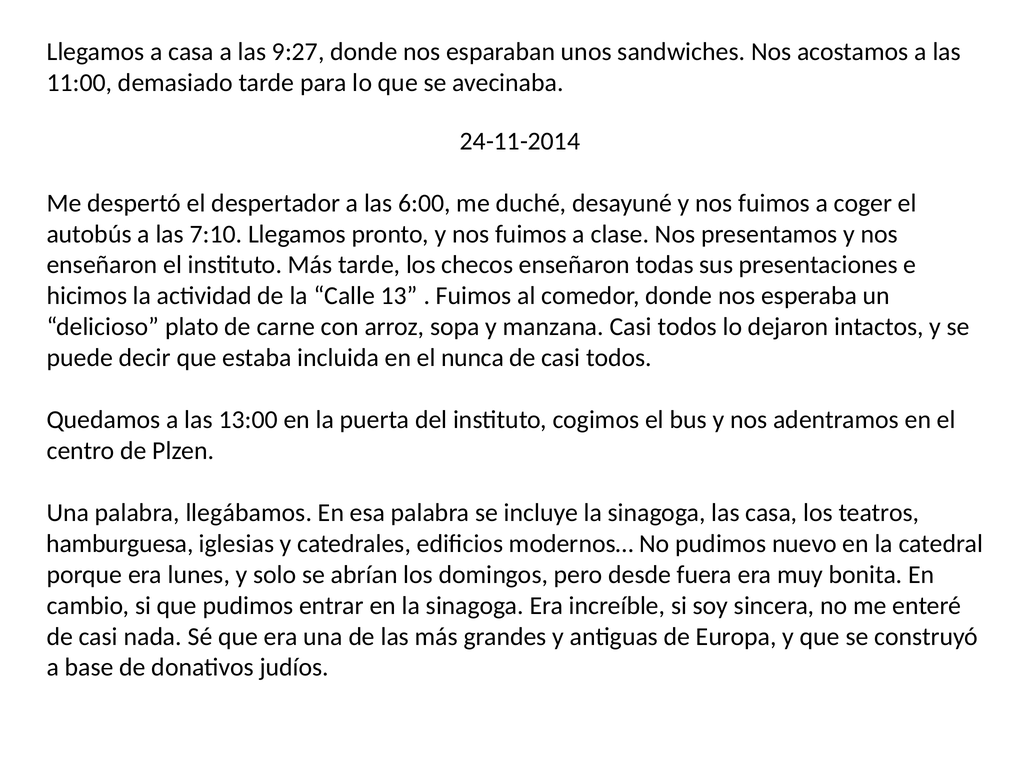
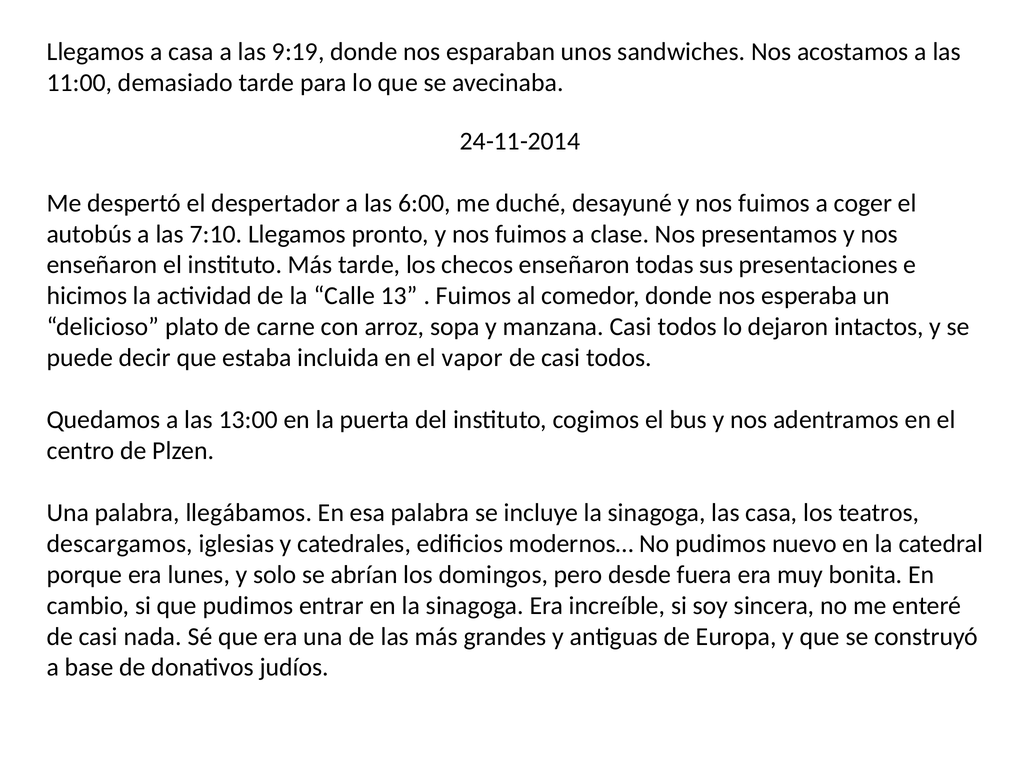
9:27: 9:27 -> 9:19
nunca: nunca -> vapor
hamburguesa: hamburguesa -> descargamos
